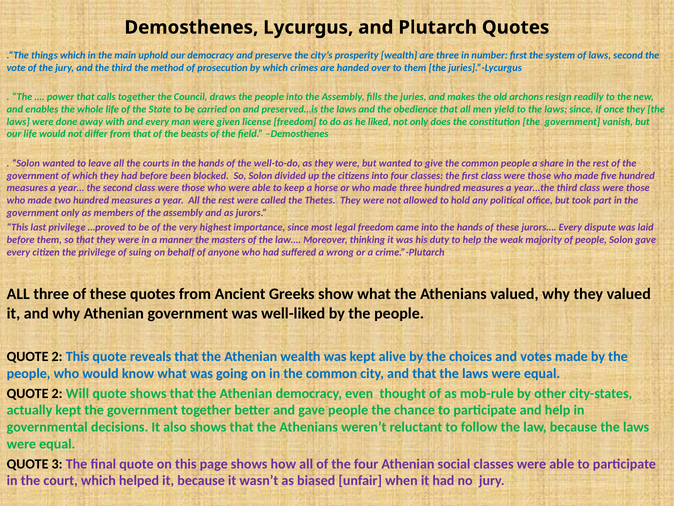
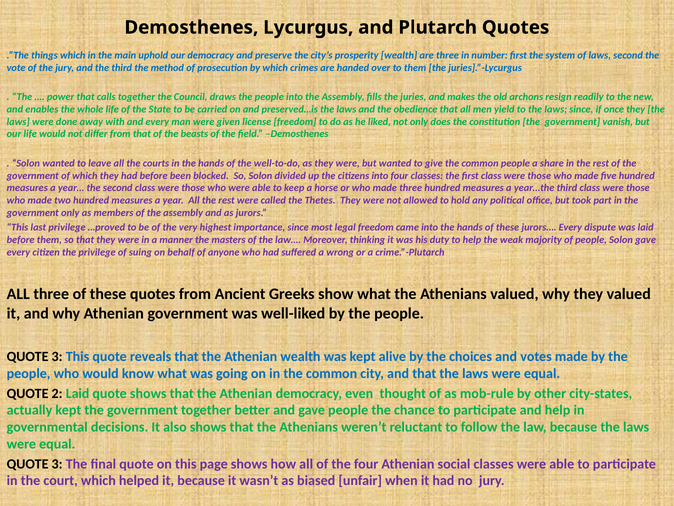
2 at (57, 356): 2 -> 3
2 Will: Will -> Laid
